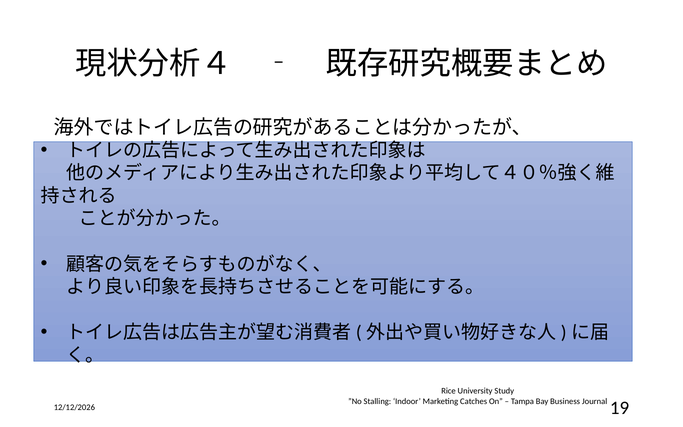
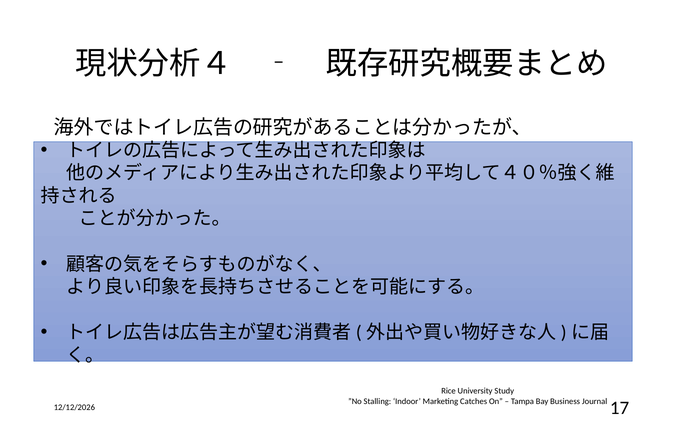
19: 19 -> 17
